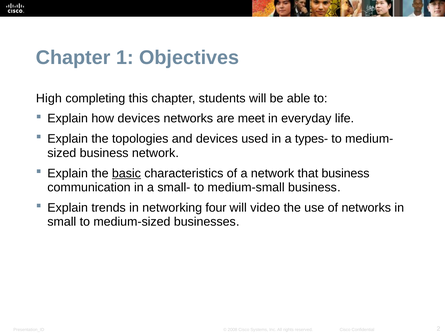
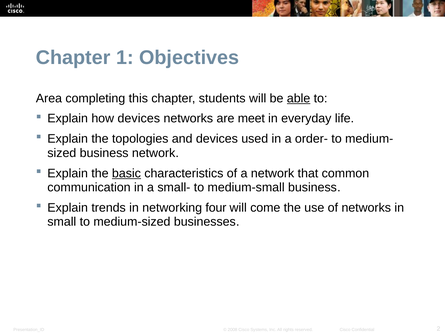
High: High -> Area
able underline: none -> present
types-: types- -> order-
that business: business -> common
video: video -> come
